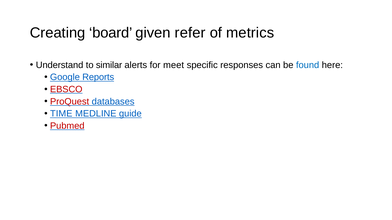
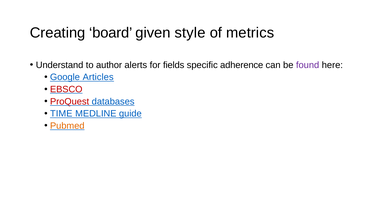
refer: refer -> style
similar: similar -> author
meet: meet -> fields
responses: responses -> adherence
found colour: blue -> purple
Reports: Reports -> Articles
Pubmed colour: red -> orange
